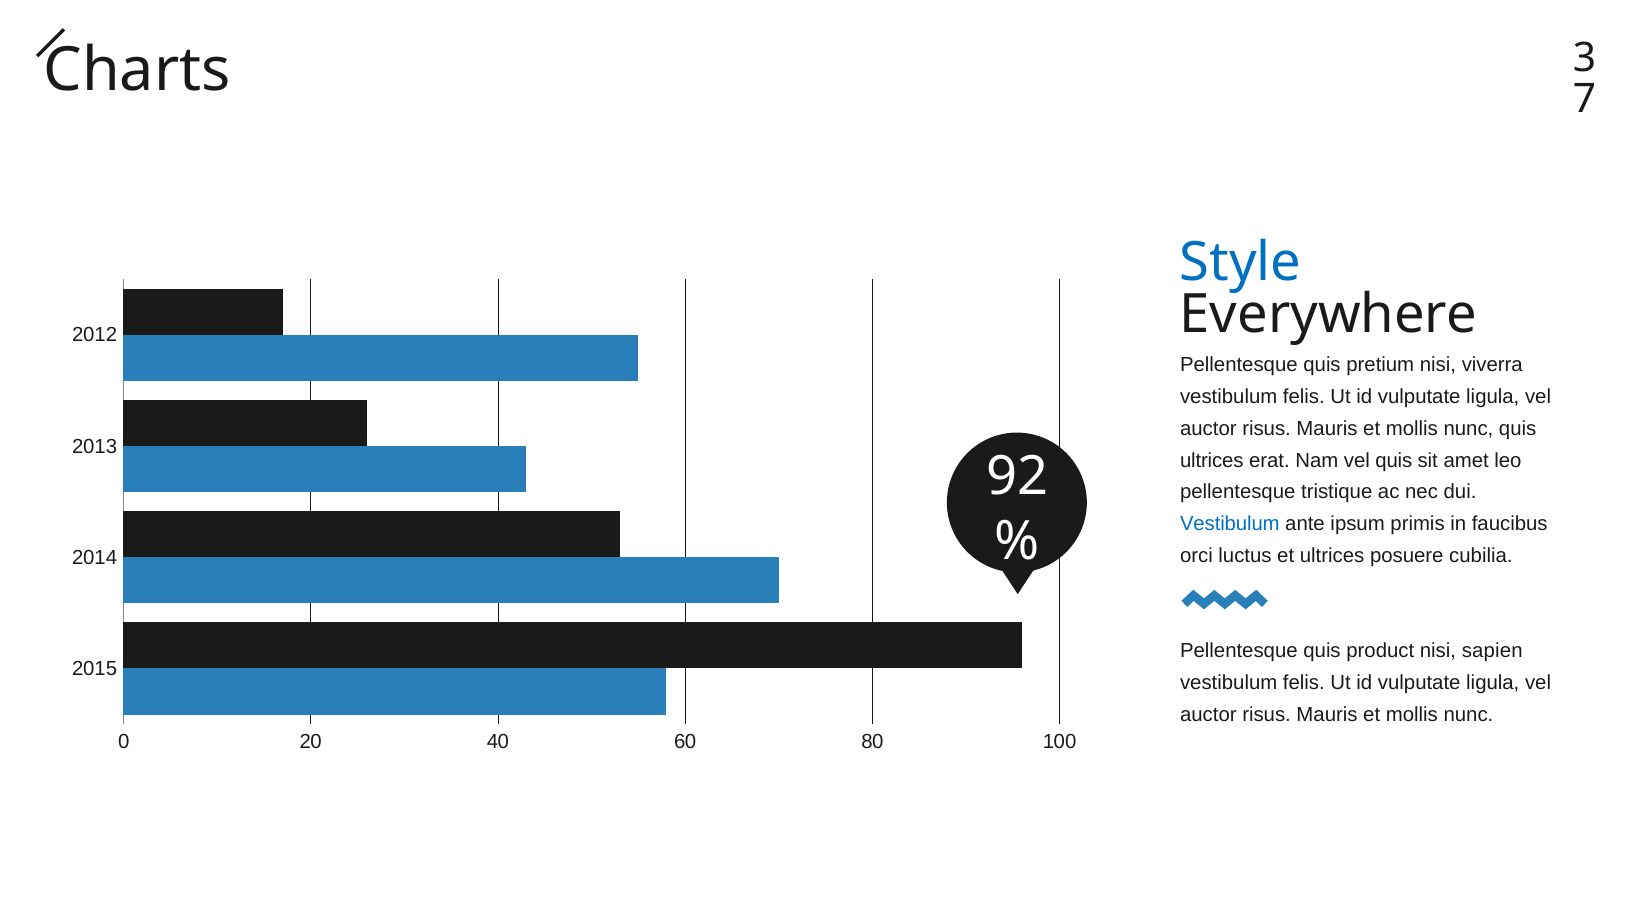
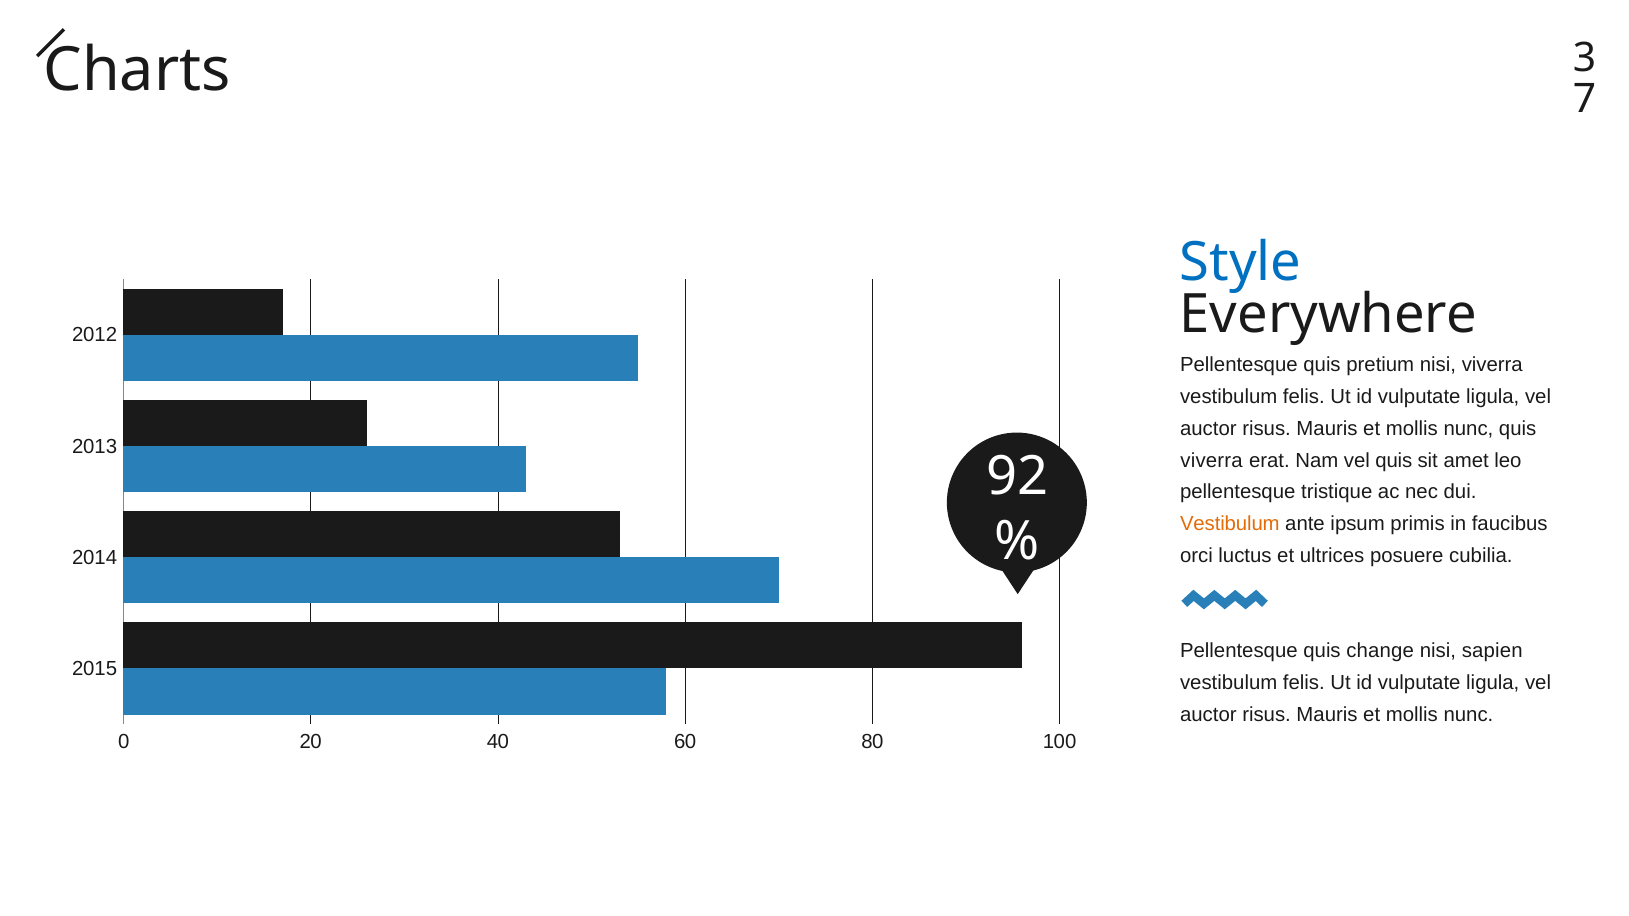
ultrices at (1212, 461): ultrices -> viverra
Vestibulum at (1230, 524) colour: blue -> orange
product: product -> change
